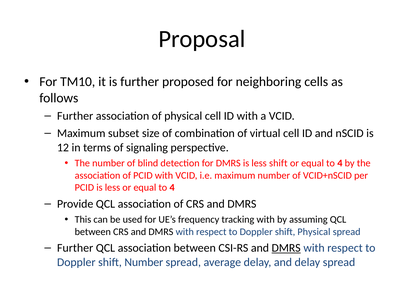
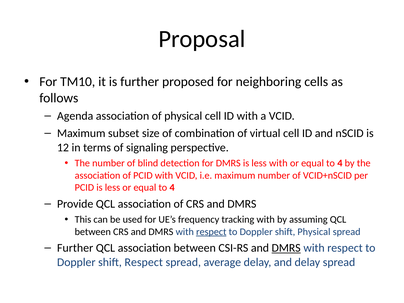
Further at (75, 116): Further -> Agenda
less shift: shift -> with
respect at (211, 232) underline: none -> present
shift Number: Number -> Respect
